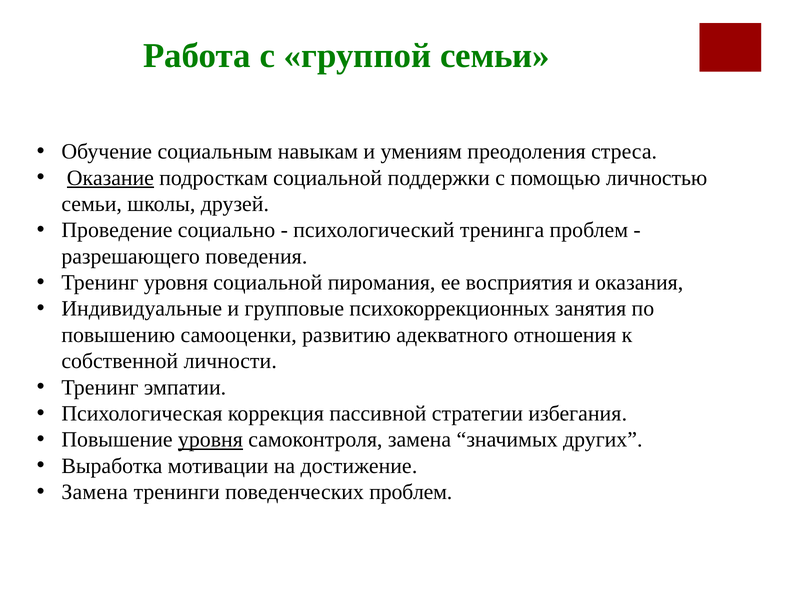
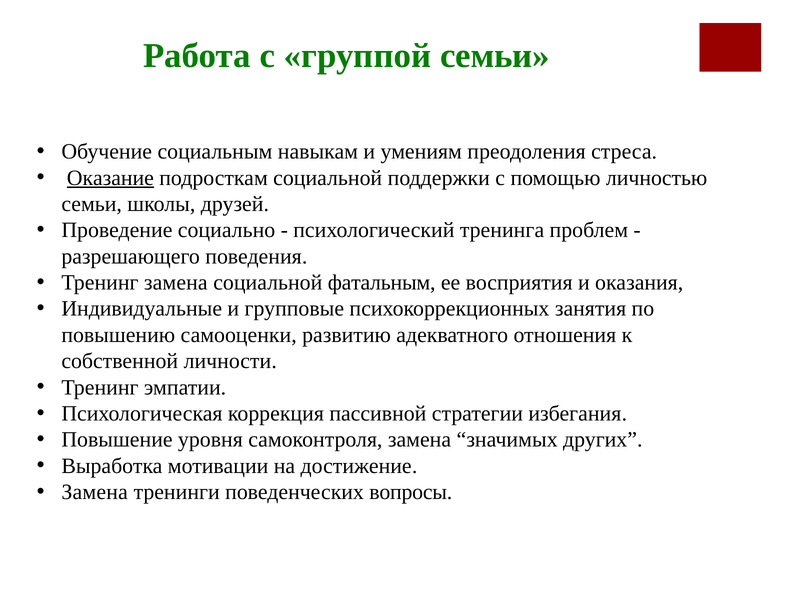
Тренинг уровня: уровня -> замена
пиромания: пиромания -> фатальным
уровня at (210, 440) underline: present -> none
поведенческих проблем: проблем -> вопросы
